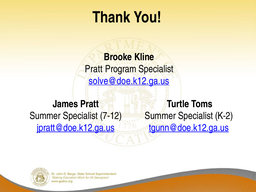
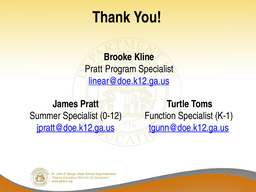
solve@doe.k12.ga.us: solve@doe.k12.ga.us -> linear@doe.k12.ga.us
7-12: 7-12 -> 0-12
Summer at (160, 116): Summer -> Function
K-2: K-2 -> K-1
